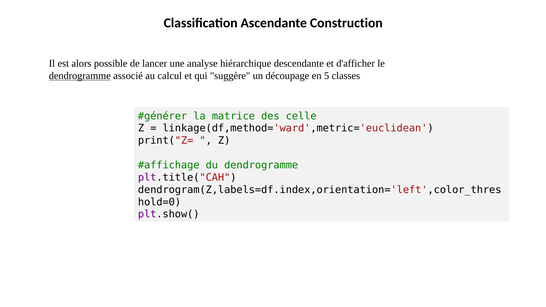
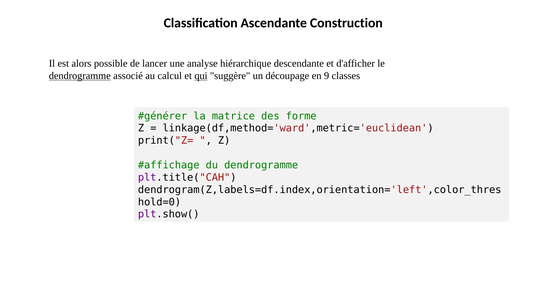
qui underline: none -> present
5: 5 -> 9
celle: celle -> forme
